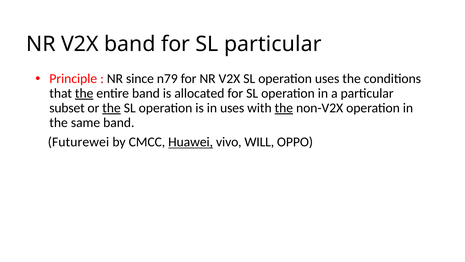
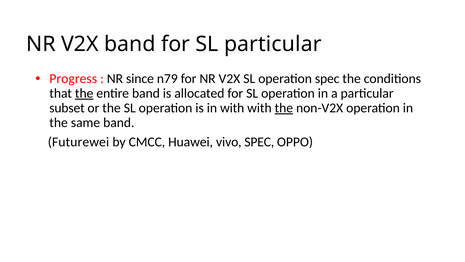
Principle: Principle -> Progress
operation uses: uses -> spec
the at (112, 108) underline: present -> none
in uses: uses -> with
Huawei underline: present -> none
vivo WILL: WILL -> SPEC
